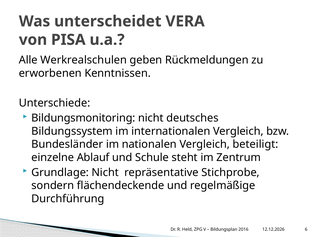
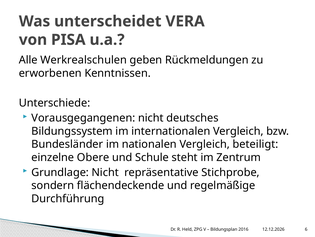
Bildungsmonitoring: Bildungsmonitoring -> Vorausgegangenen
Ablauf: Ablauf -> Obere
